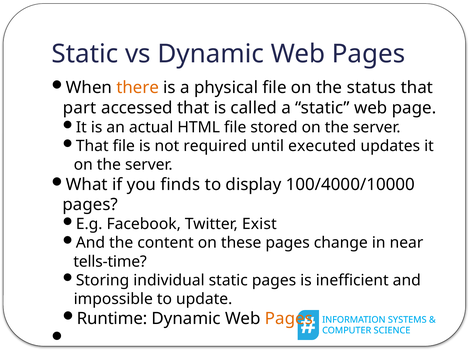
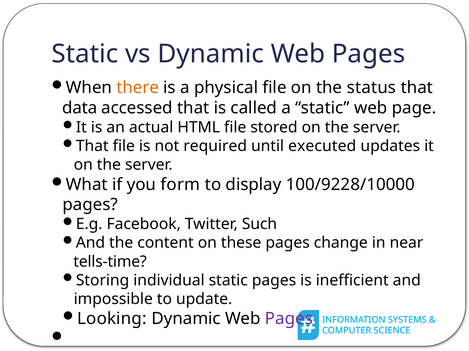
part: part -> data
finds: finds -> form
100/4000/10000: 100/4000/10000 -> 100/9228/10000
Exist: Exist -> Such
Runtime: Runtime -> Looking
Pages at (289, 319) colour: orange -> purple
